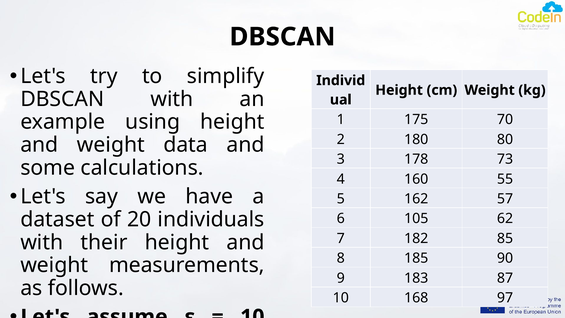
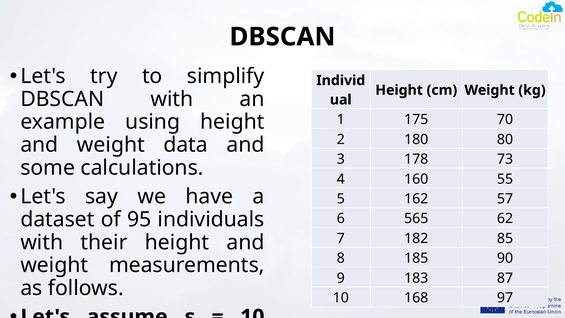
20: 20 -> 95
105: 105 -> 565
